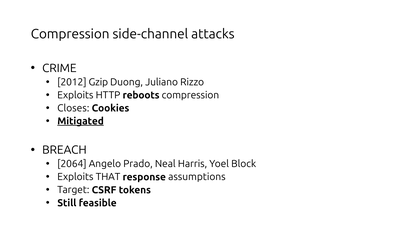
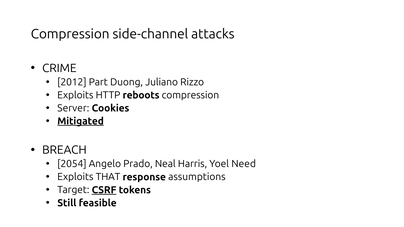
Gzip: Gzip -> Part
Closes: Closes -> Server
2064: 2064 -> 2054
Block: Block -> Need
CSRF underline: none -> present
